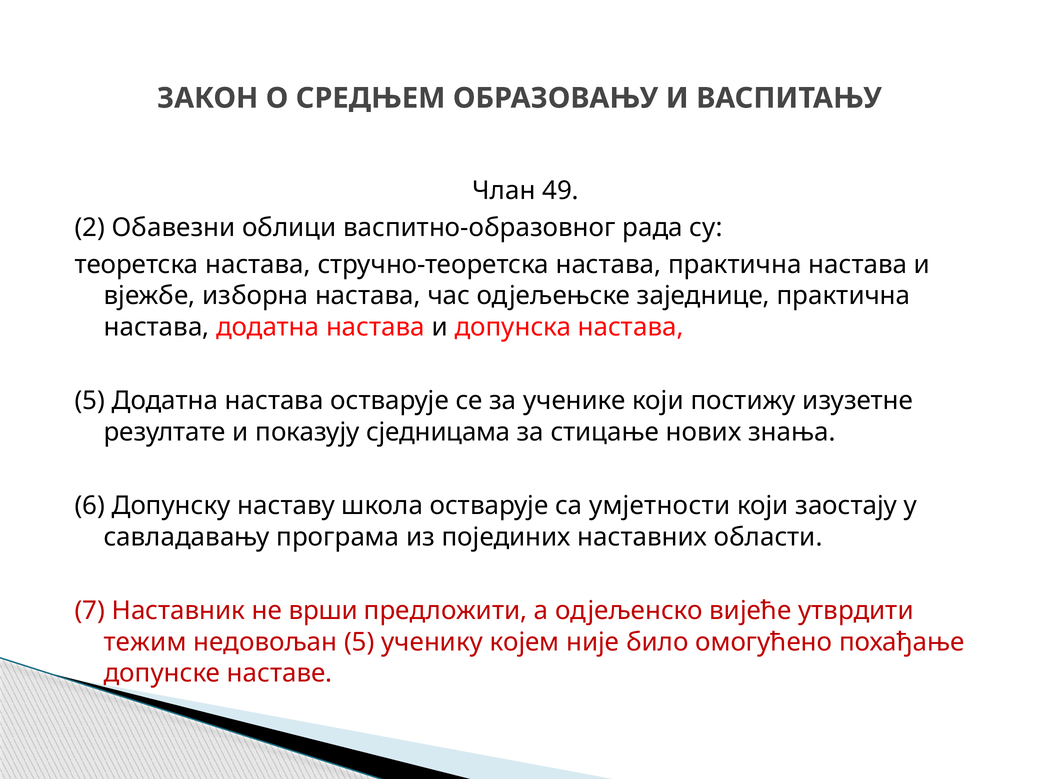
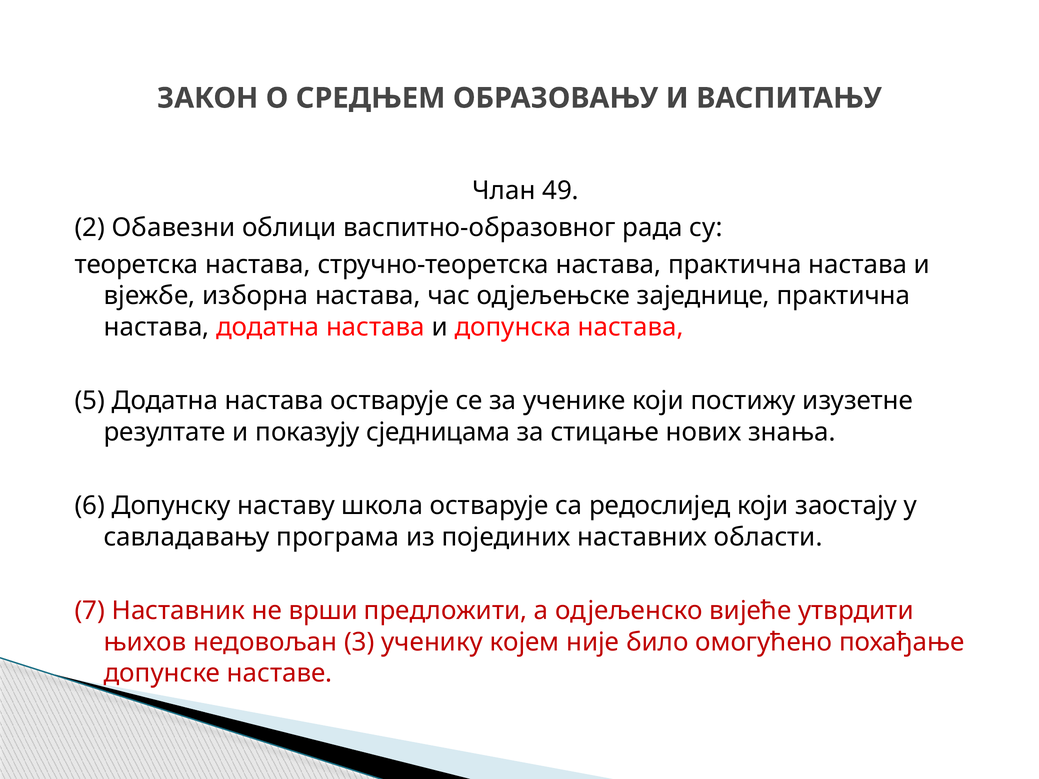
умјетности: умјетности -> редослијед
тежим: тежим -> њихов
недовољан 5: 5 -> 3
